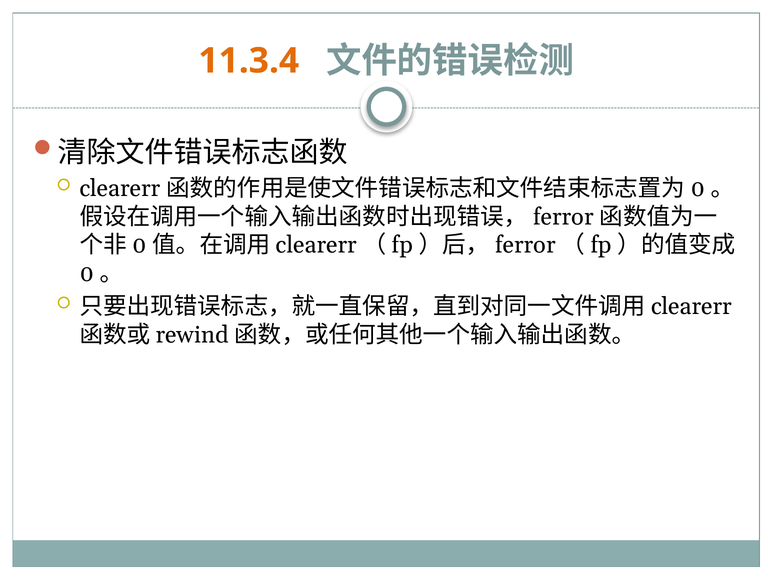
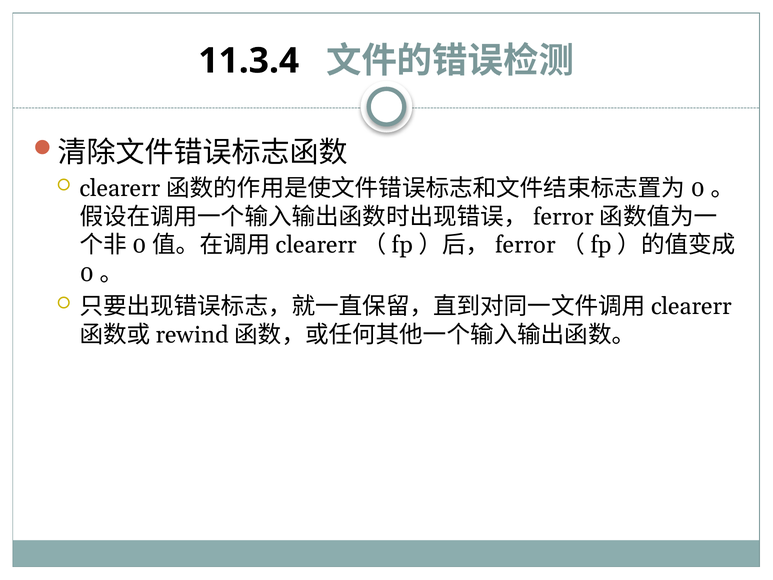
11.3.4 colour: orange -> black
